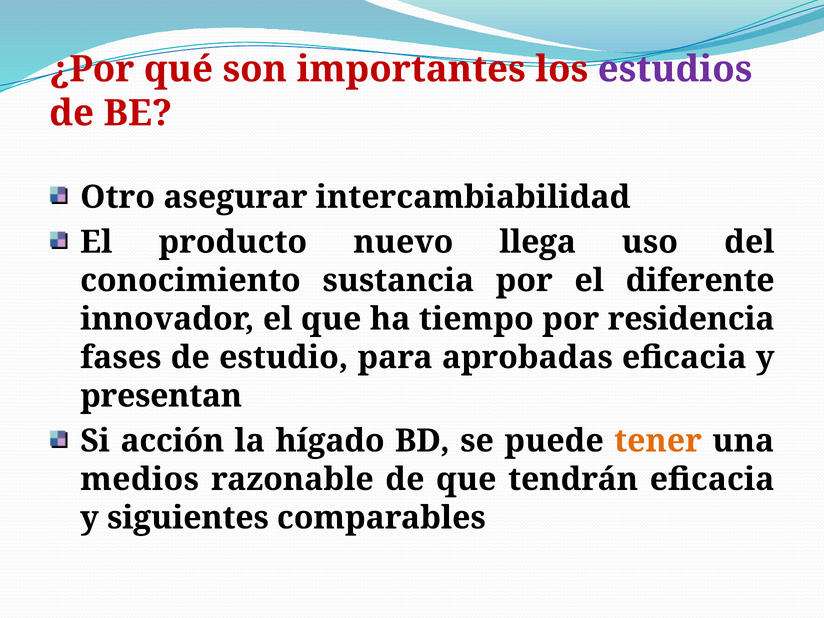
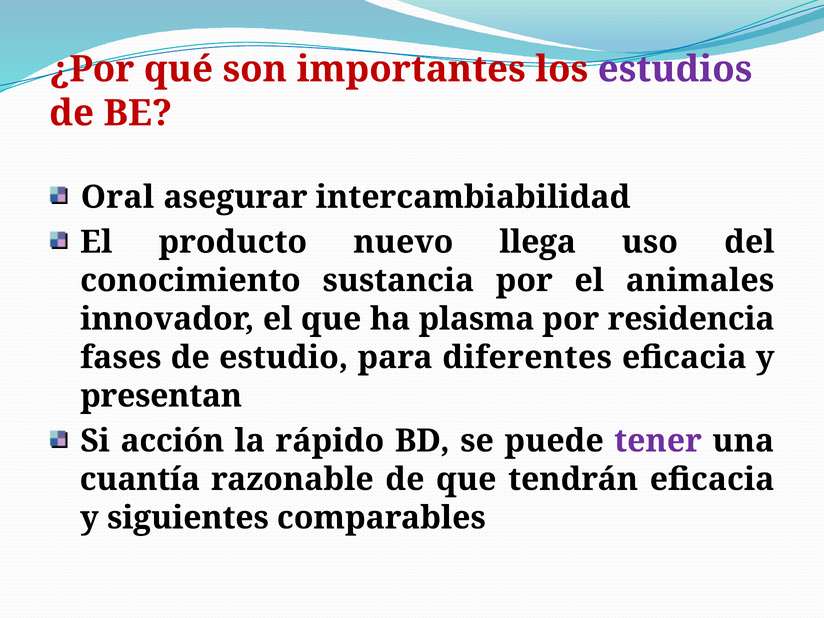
Otro: Otro -> Oral
diferente: diferente -> animales
tiempo: tiempo -> plasma
aprobadas: aprobadas -> diferentes
hígado: hígado -> rápido
tener colour: orange -> purple
medios: medios -> cuantía
